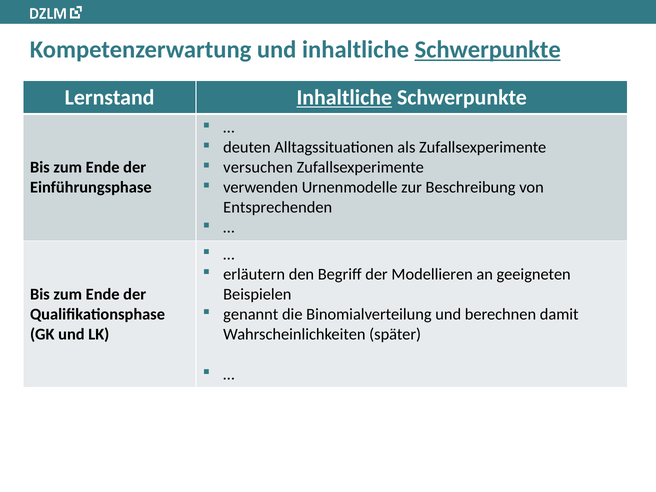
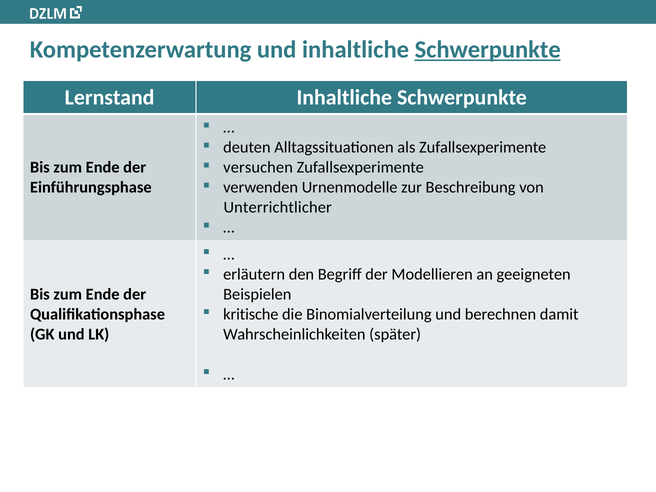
Inhaltliche at (344, 98) underline: present -> none
Entsprechenden: Entsprechenden -> Unterrichtlicher
genannt: genannt -> kritische
